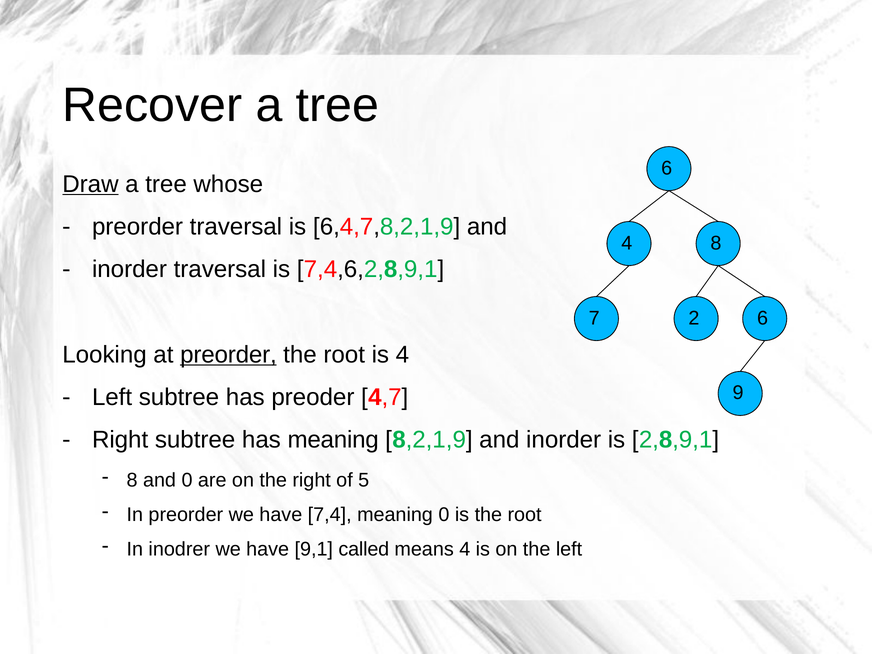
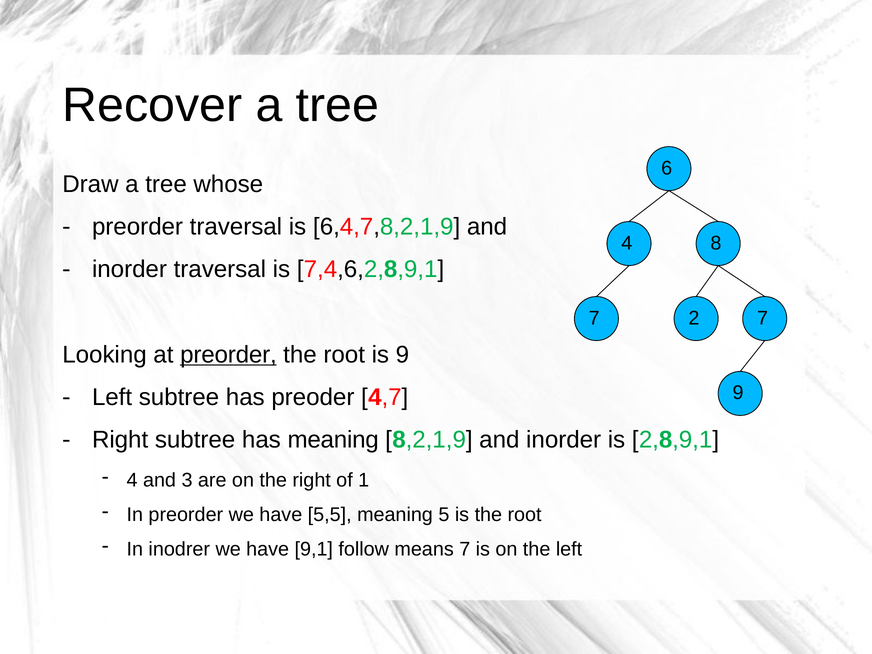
Draw underline: present -> none
2 6: 6 -> 7
is 4: 4 -> 9
8 at (132, 480): 8 -> 4
and 0: 0 -> 3
5: 5 -> 1
7,4: 7,4 -> 5,5
meaning 0: 0 -> 5
called: called -> follow
means 4: 4 -> 7
